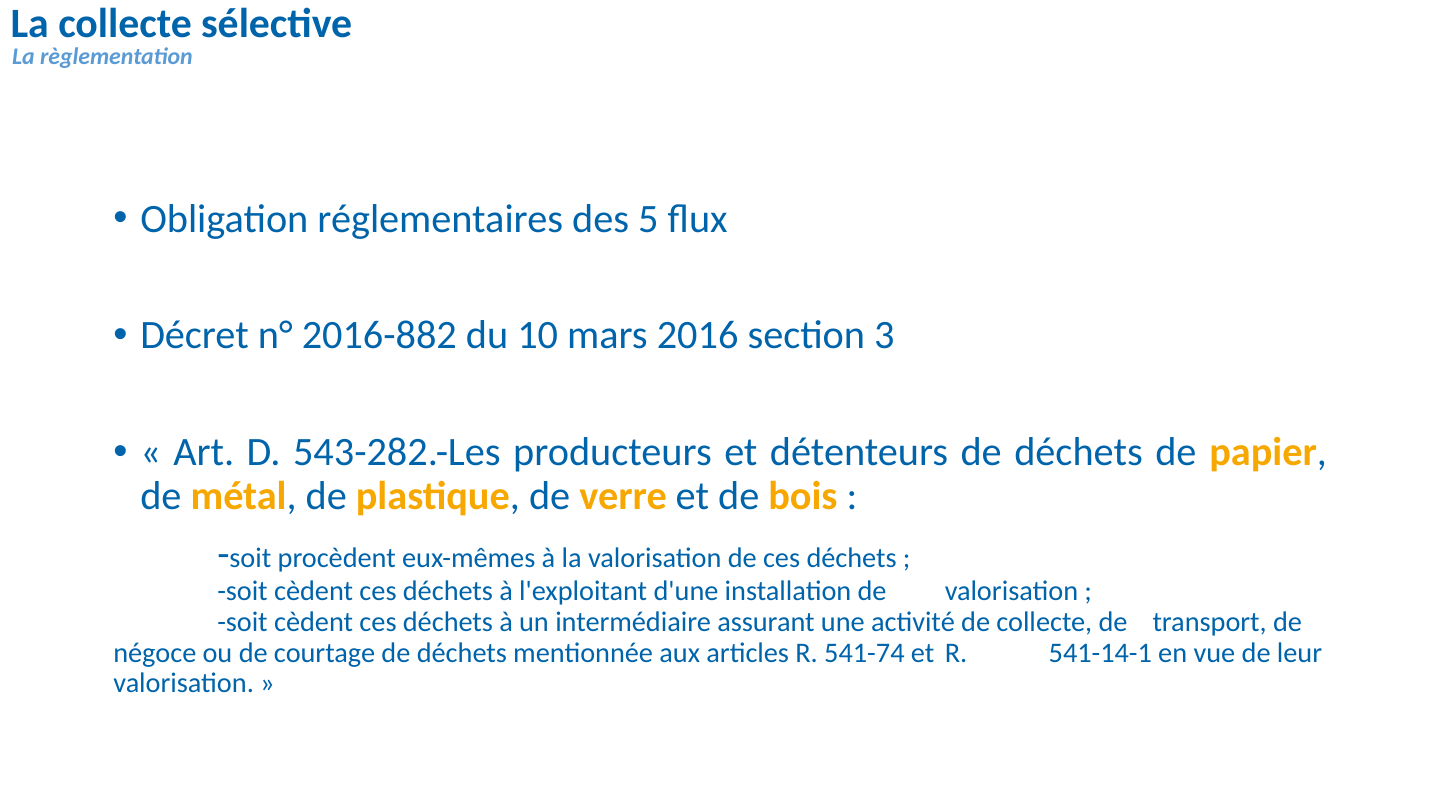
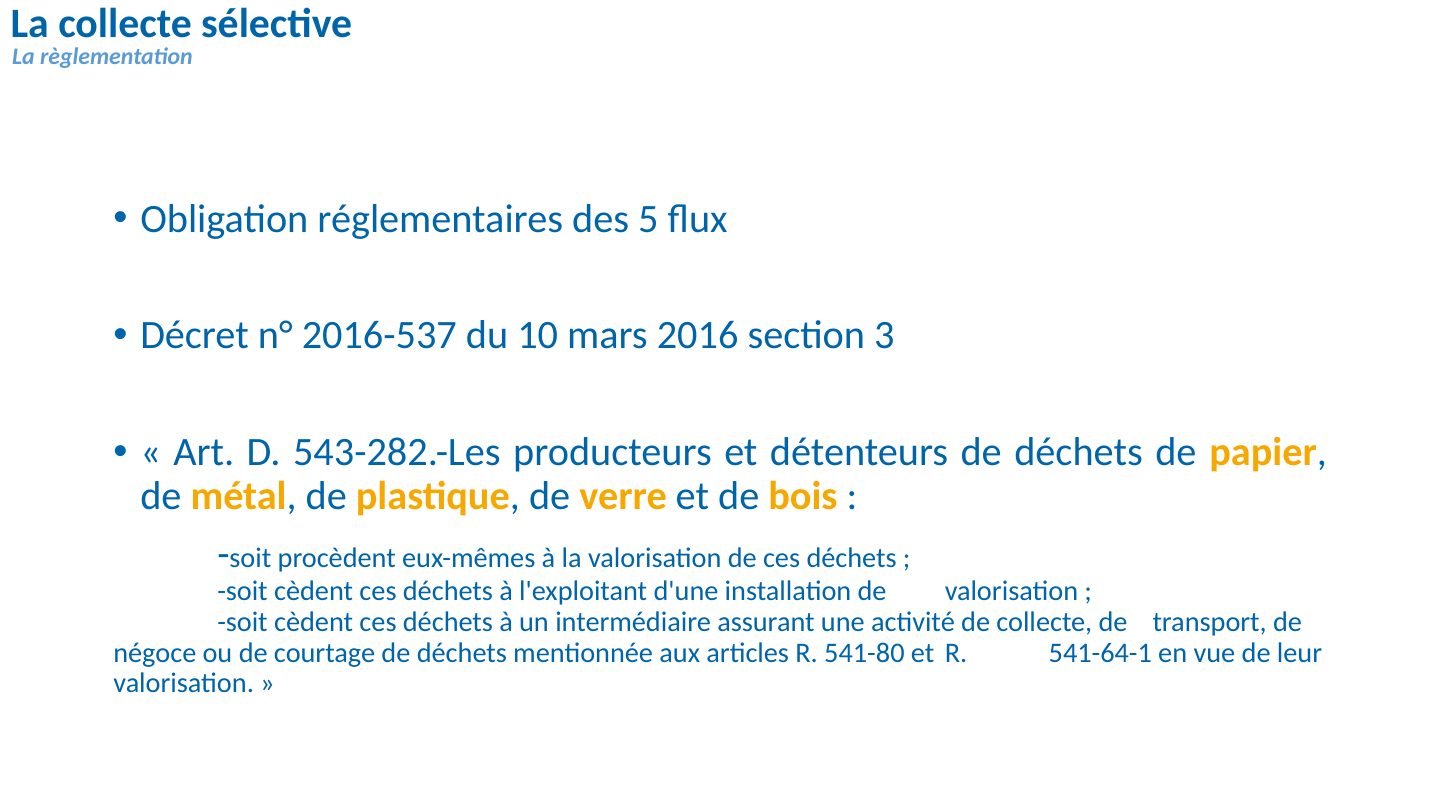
2016-882: 2016-882 -> 2016-537
541-74: 541-74 -> 541-80
541-14-1: 541-14-1 -> 541-64-1
